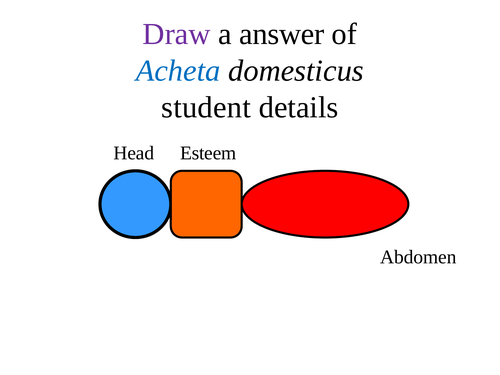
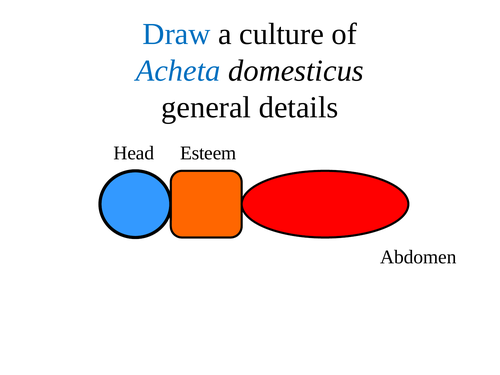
Draw colour: purple -> blue
answer: answer -> culture
student: student -> general
